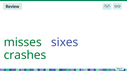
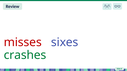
misses colour: green -> red
